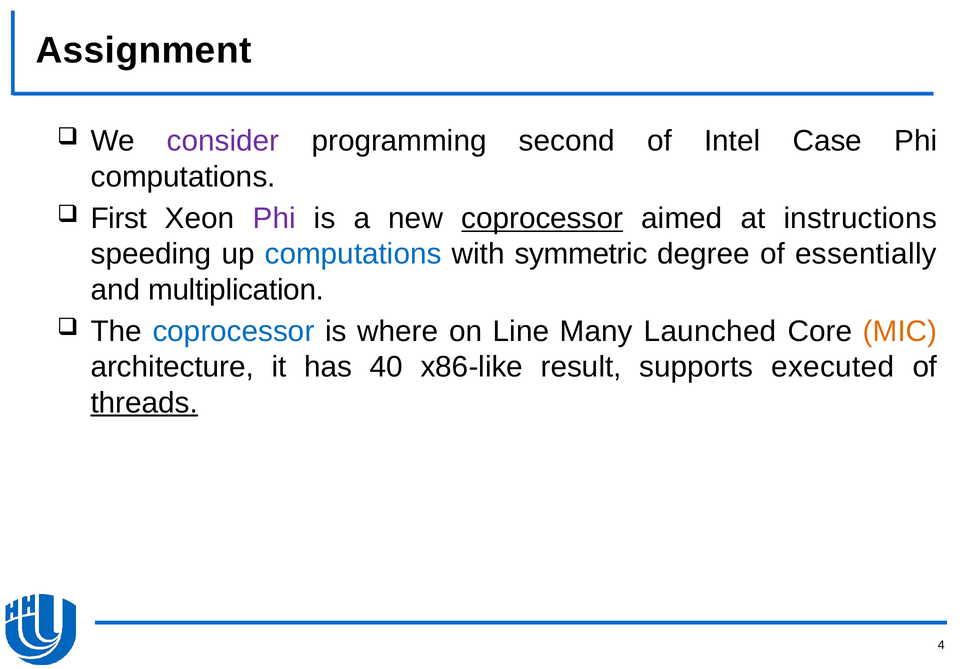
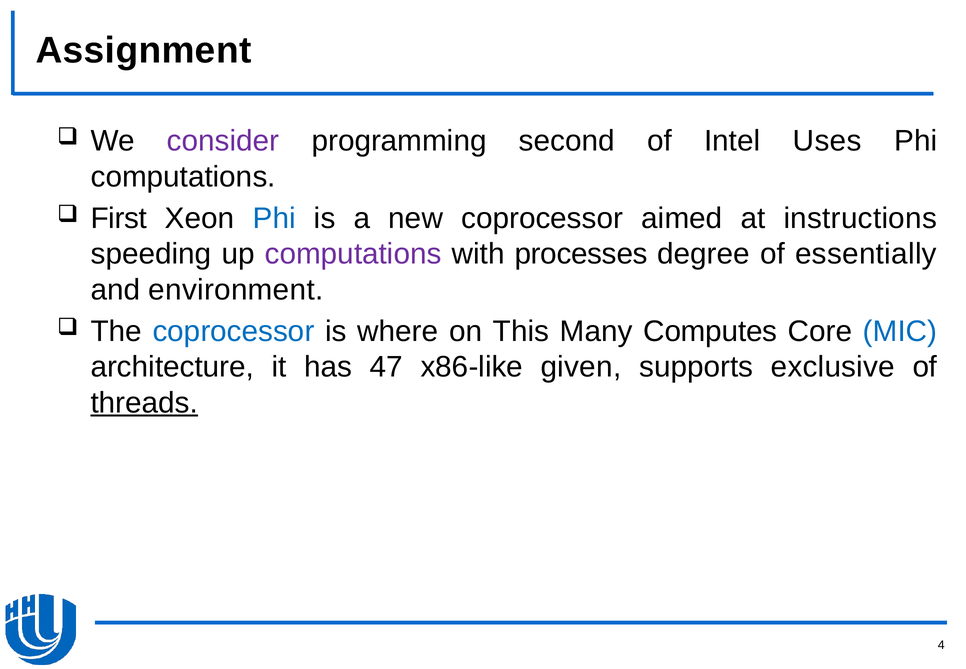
Case: Case -> Uses
Phi at (274, 218) colour: purple -> blue
coprocessor at (542, 218) underline: present -> none
computations at (353, 254) colour: blue -> purple
symmetric: symmetric -> processes
multiplication: multiplication -> environment
Line: Line -> This
Launched: Launched -> Computes
MIC colour: orange -> blue
40: 40 -> 47
result: result -> given
executed: executed -> exclusive
